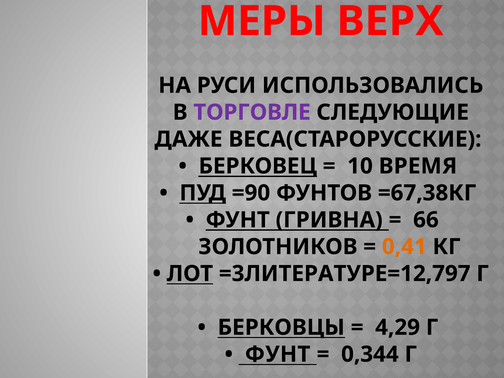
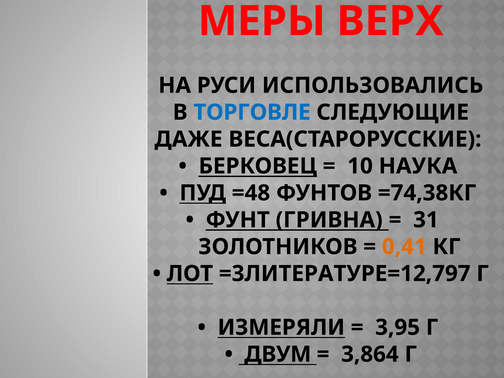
ТОРГОВЛЕ colour: purple -> blue
ВРЕМЯ: ВРЕМЯ -> НАУКА
=90: =90 -> =48
=67,38КГ: =67,38КГ -> =74,38КГ
66: 66 -> 31
БЕРКОВЦЫ: БЕРКОВЦЫ -> ИЗМЕРЯЛИ
4,29: 4,29 -> 3,95
ФУНТ at (278, 354): ФУНТ -> ДВУМ
0,344: 0,344 -> 3,864
